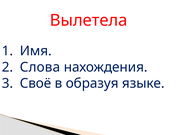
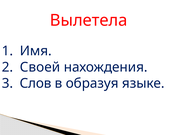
Слова: Слова -> Своей
Своё: Своё -> Слов
